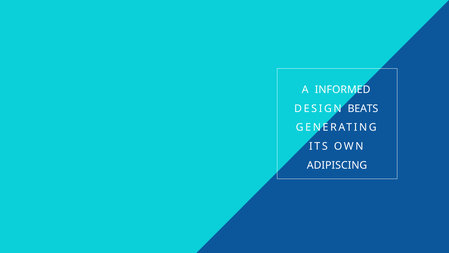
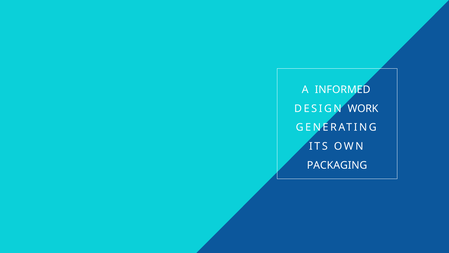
BEATS: BEATS -> WORK
ADIPISCING: ADIPISCING -> PACKAGING
